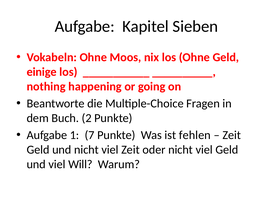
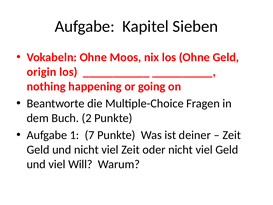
einige: einige -> origin
fehlen: fehlen -> deiner
